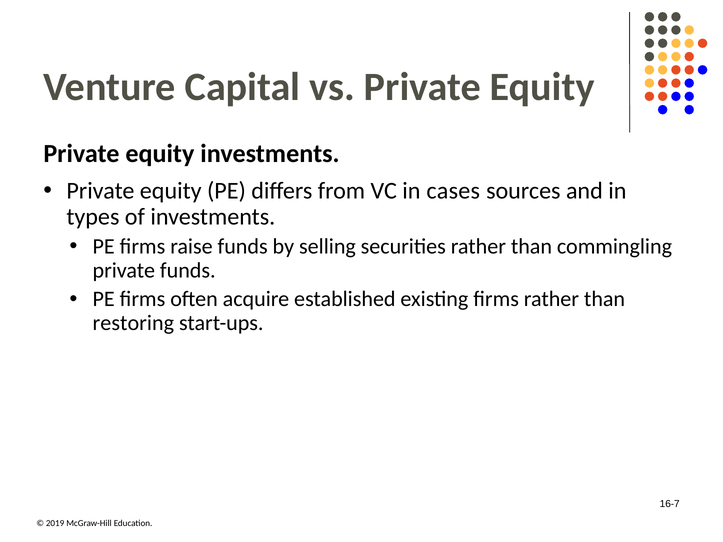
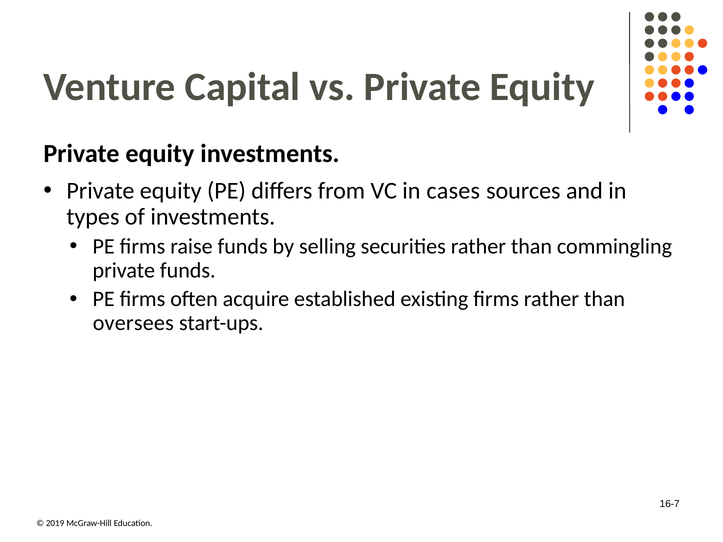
restoring: restoring -> oversees
